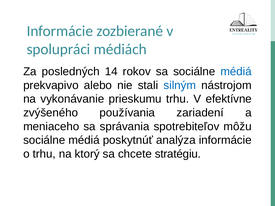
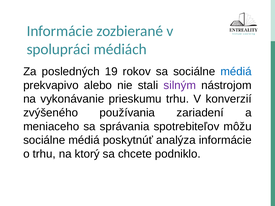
14: 14 -> 19
silným colour: blue -> purple
efektívne: efektívne -> konverzií
stratégiu: stratégiu -> podniklo
